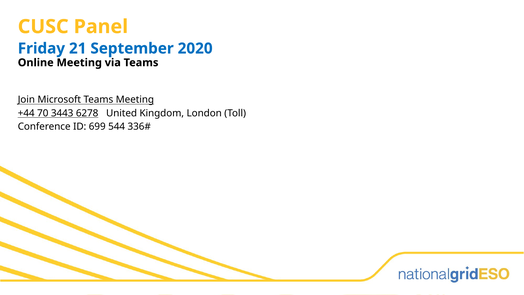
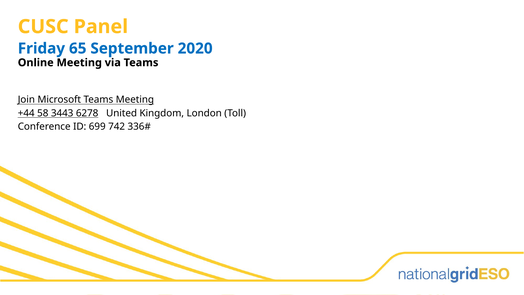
21: 21 -> 65
70: 70 -> 58
544: 544 -> 742
